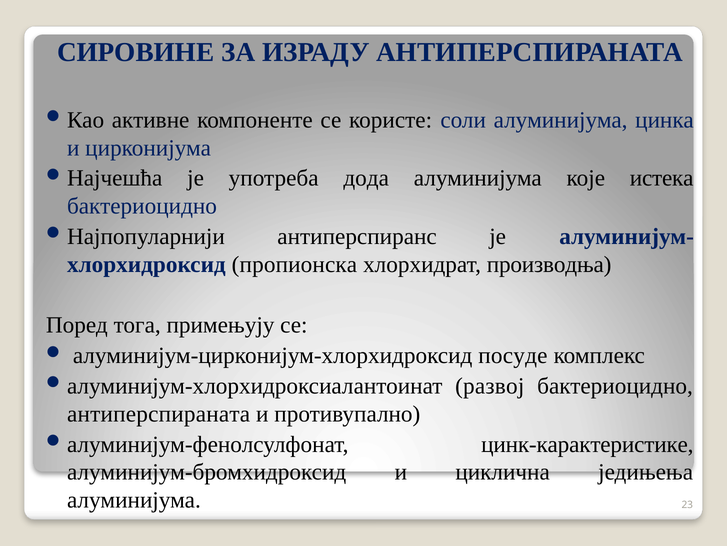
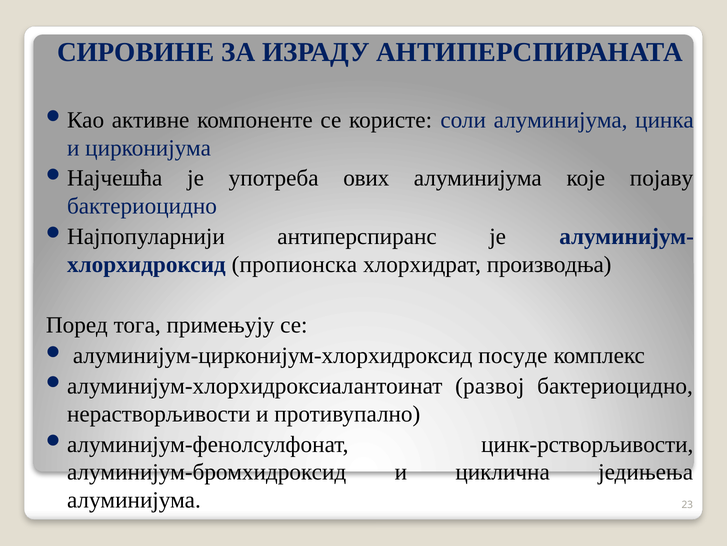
дода: дода -> ових
истека: истека -> појаву
антиперспираната at (159, 413): антиперспираната -> нерастворљивости
цинк-карактеристике: цинк-карактеристике -> цинк-рстворљивости
